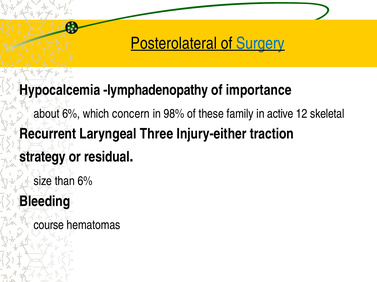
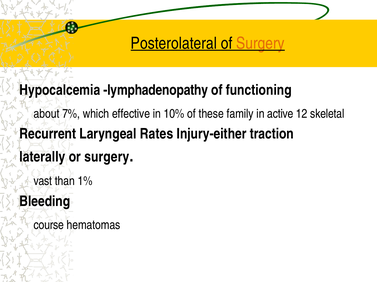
Surgery at (260, 44) colour: blue -> orange
importance: importance -> functioning
about 6%: 6% -> 7%
concern: concern -> effective
98%: 98% -> 10%
Three: Three -> Rates
strategy: strategy -> laterally
or residual: residual -> surgery
size: size -> vast
than 6%: 6% -> 1%
